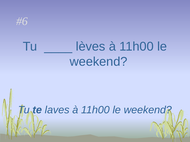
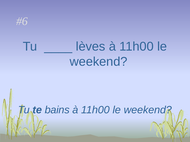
laves: laves -> bains
